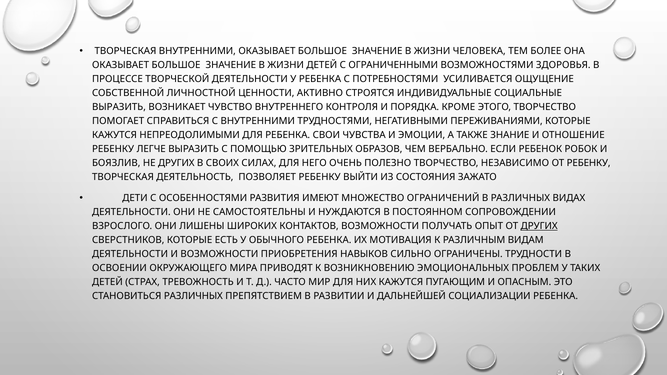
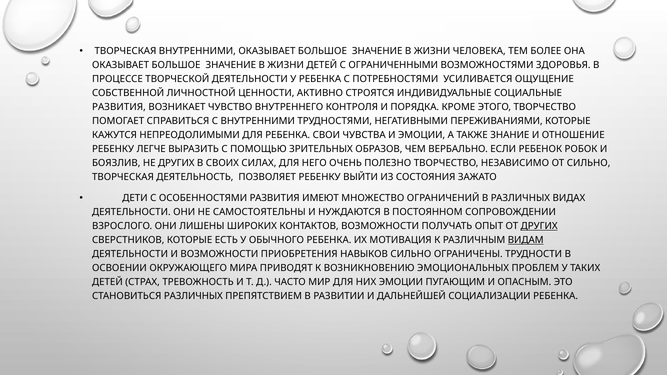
ВЫРАЗИТЬ at (119, 107): ВЫРАЗИТЬ -> РАЗВИТИЯ
ОТ РЕБЕНКУ: РЕБЕНКУ -> СИЛЬНО
ВИДАМ underline: none -> present
НИХ КАЖУТСЯ: КАЖУТСЯ -> ЭМОЦИИ
